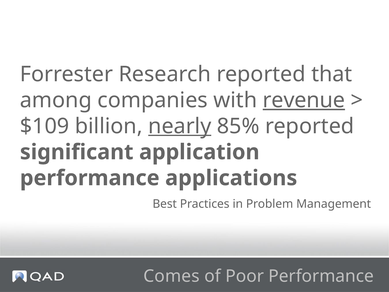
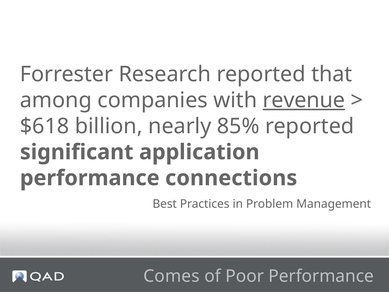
$109: $109 -> $618
nearly underline: present -> none
applications: applications -> connections
